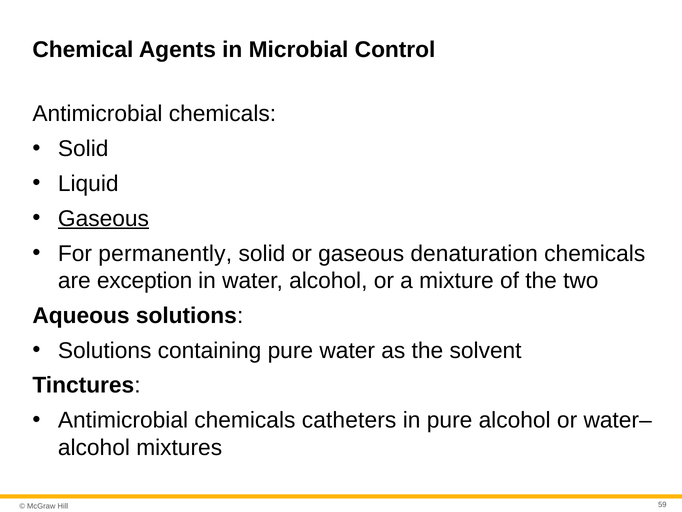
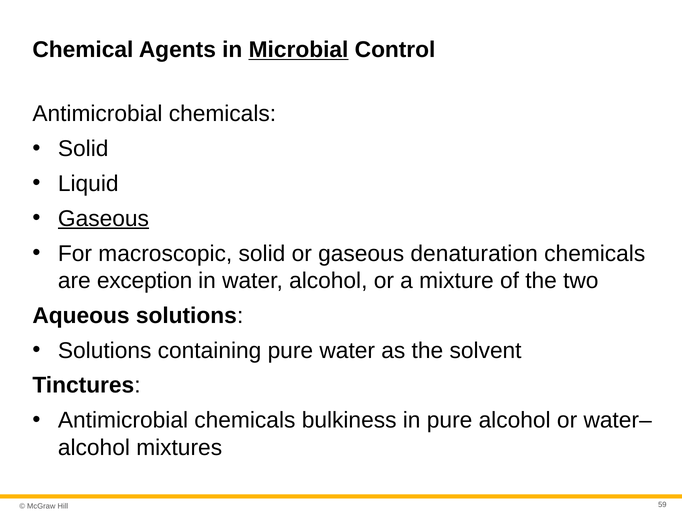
Microbial underline: none -> present
permanently: permanently -> macroscopic
catheters: catheters -> bulkiness
